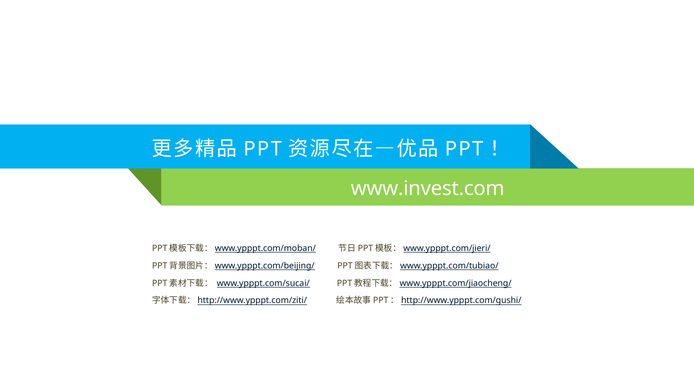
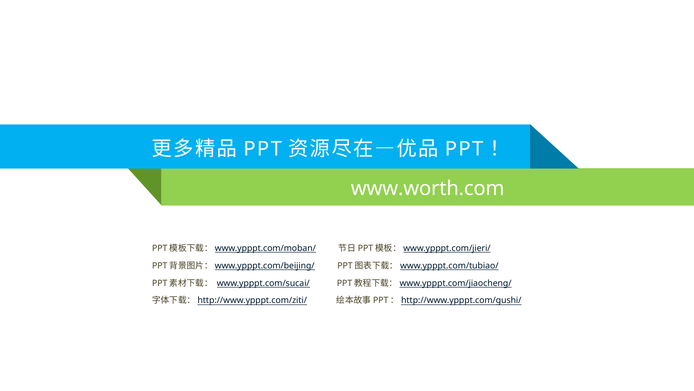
www.invest.com: www.invest.com -> www.worth.com
